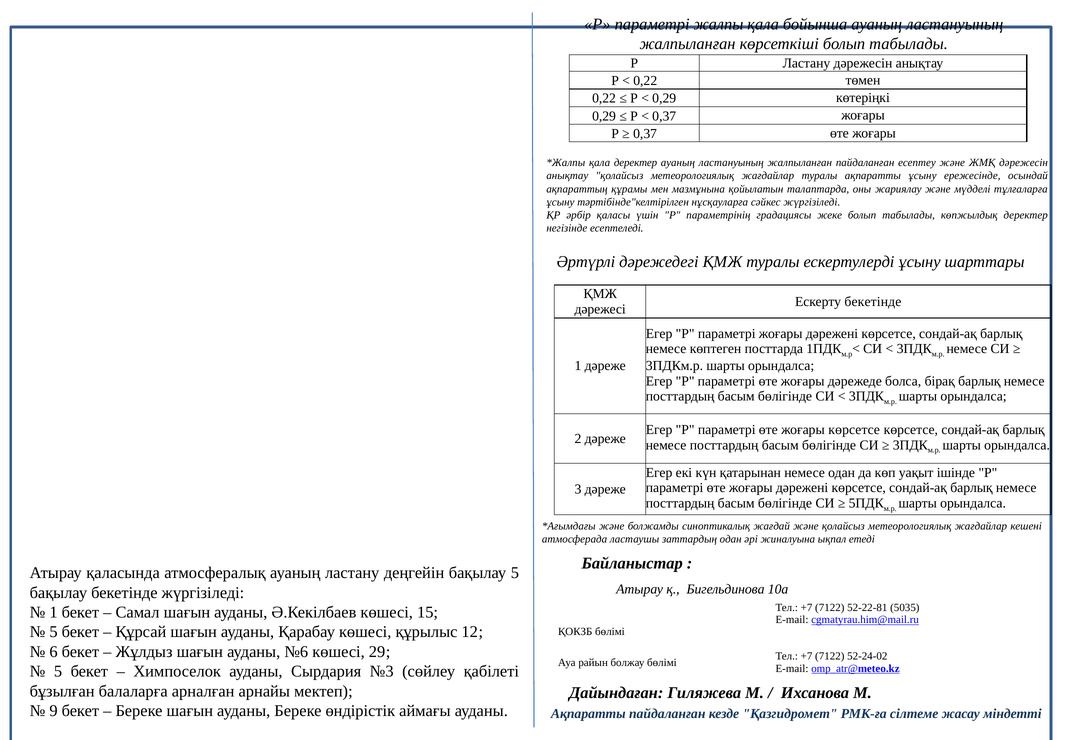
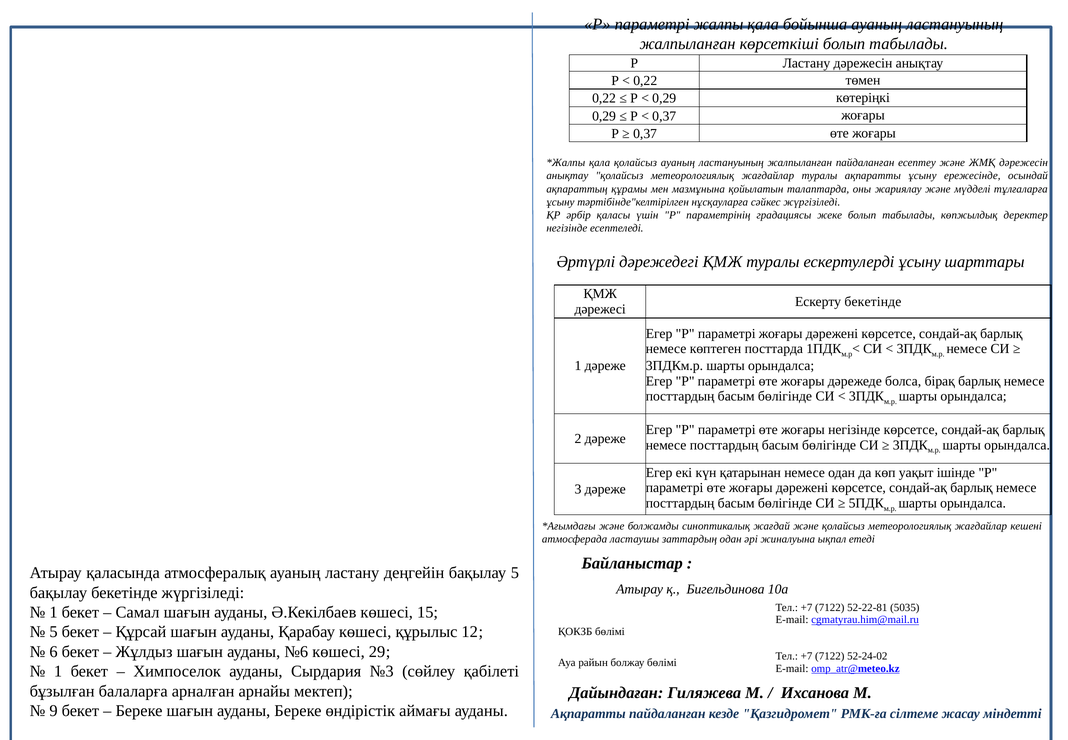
қала деректер: деректер -> қолайсыз
жоғары көрсетсе: көрсетсе -> негізінде
5 at (58, 671): 5 -> 1
